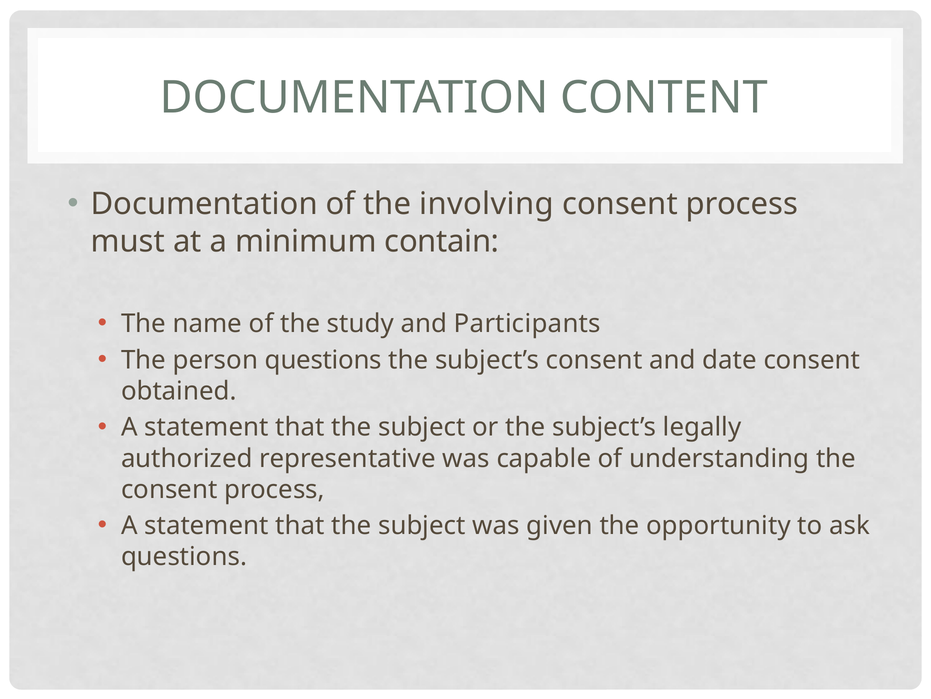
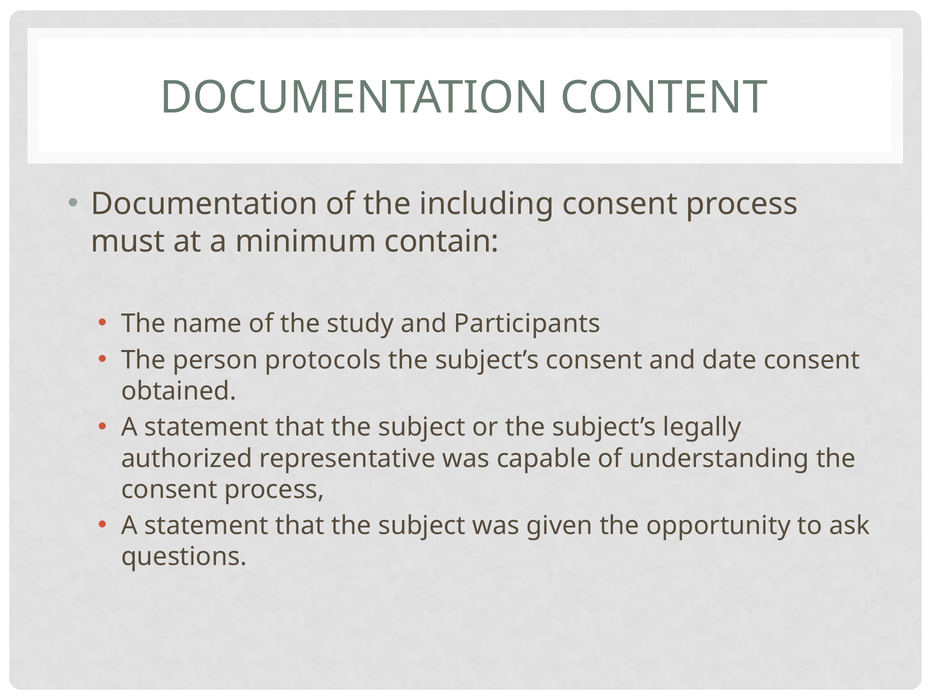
involving: involving -> including
person questions: questions -> protocols
